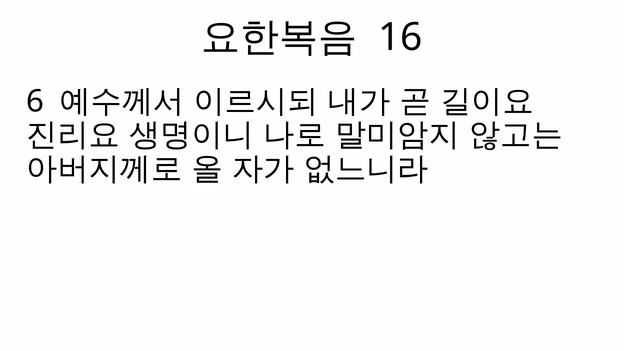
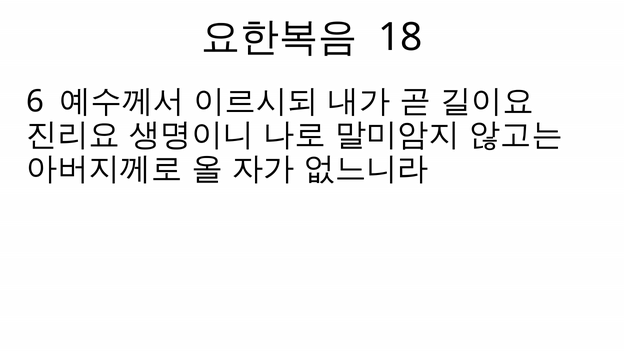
16: 16 -> 18
